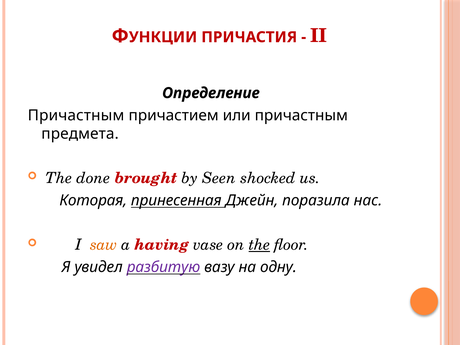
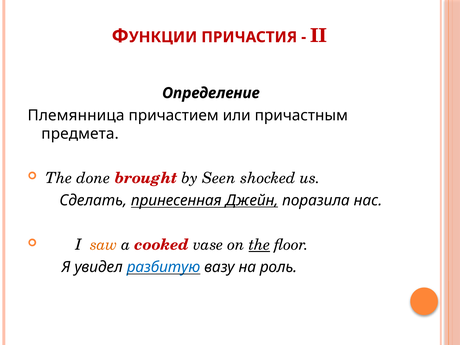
Причастным at (76, 115): Причастным -> Племянница
Которая: Которая -> Сделать
Джейн underline: none -> present
having: having -> cooked
разбитую colour: purple -> blue
одну: одну -> роль
